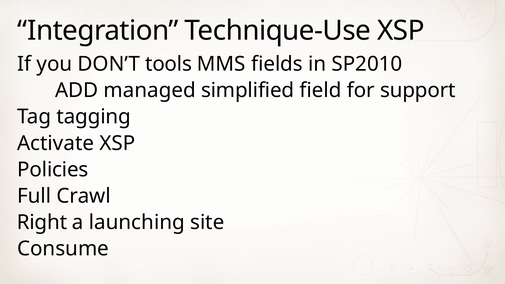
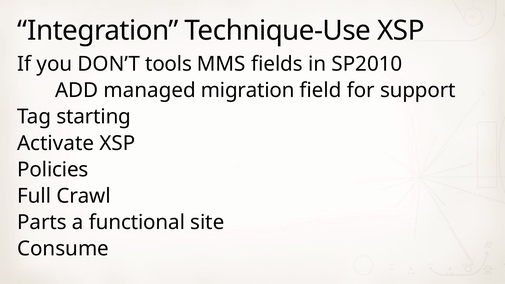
simplified: simplified -> migration
tagging: tagging -> starting
Right: Right -> Parts
launching: launching -> functional
